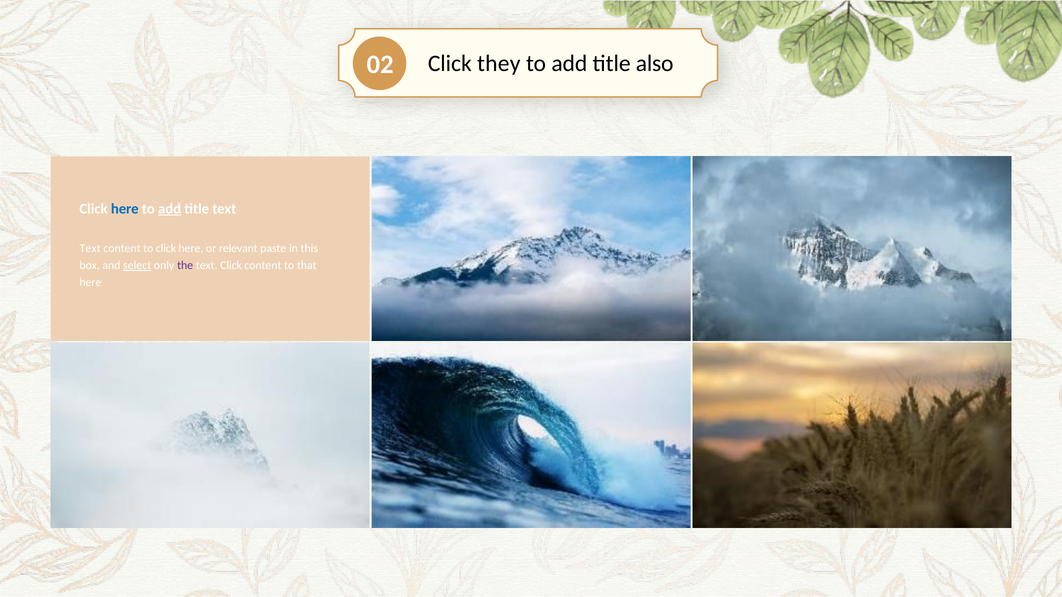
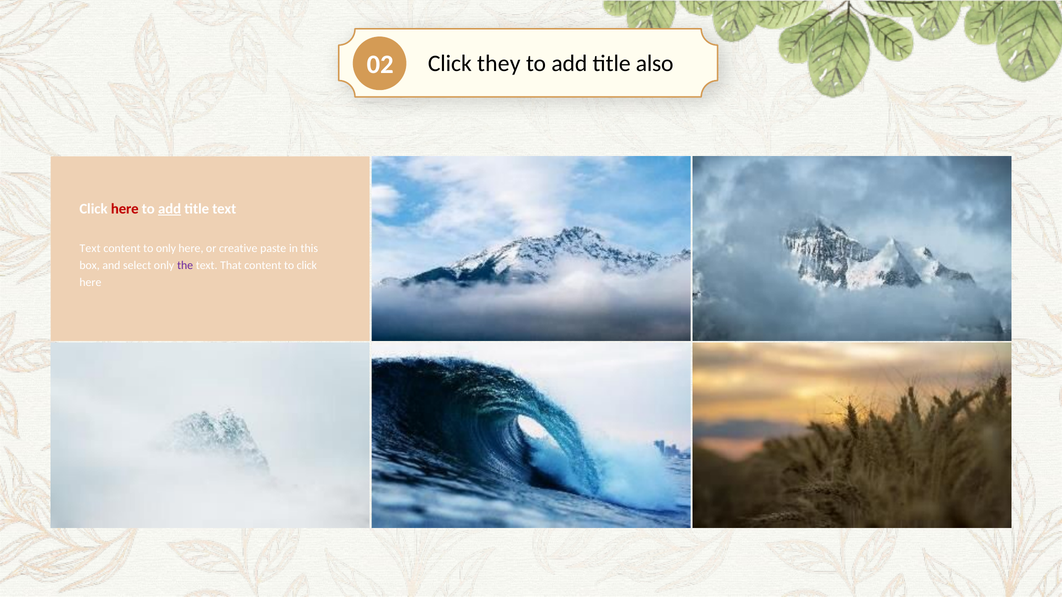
here at (125, 209) colour: blue -> red
to click: click -> only
relevant: relevant -> creative
select underline: present -> none
text Click: Click -> That
to that: that -> click
